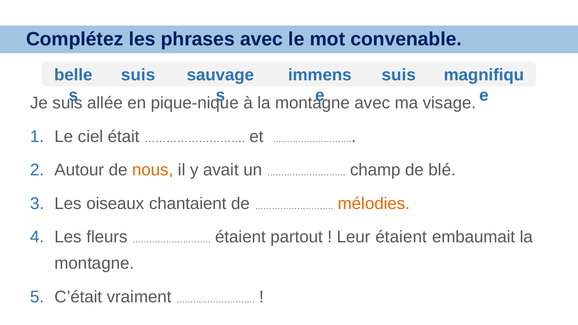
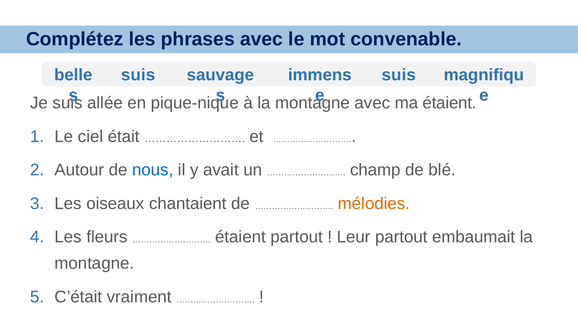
ma visage: visage -> étaient
nous colour: orange -> blue
Leur étaient: étaient -> partout
